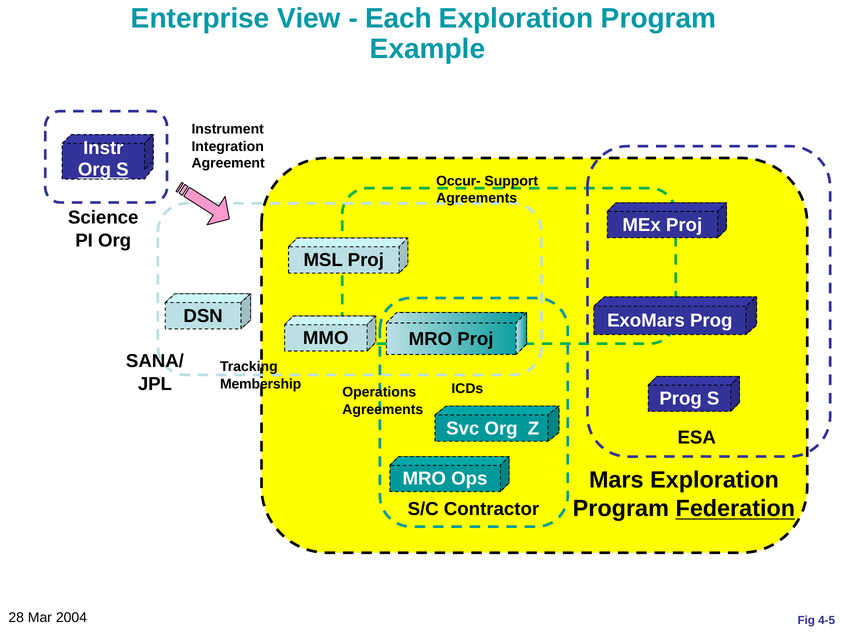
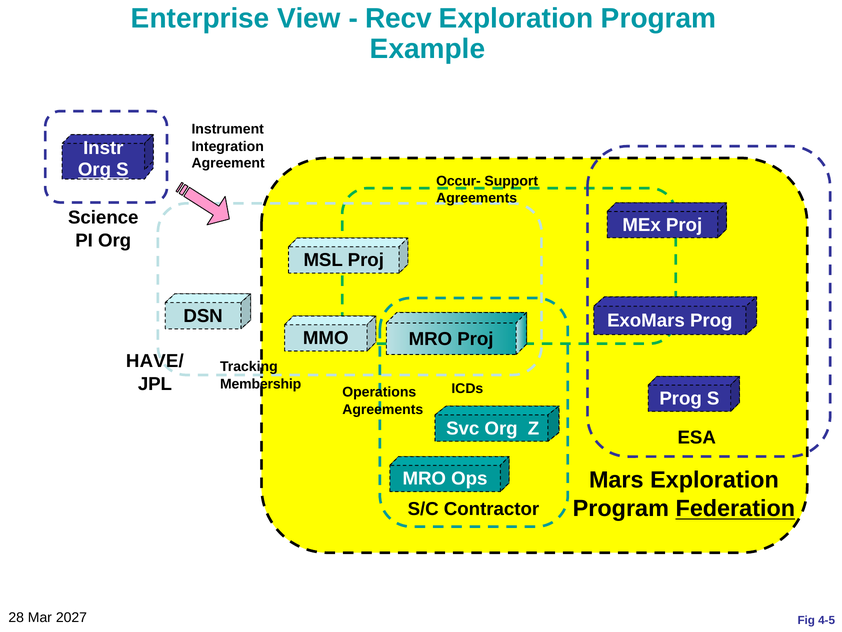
Each: Each -> Recv
SANA/: SANA/ -> HAVE/
2004: 2004 -> 2027
